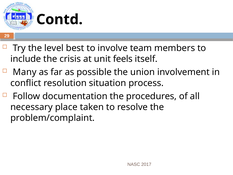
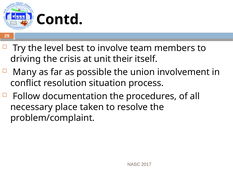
include: include -> driving
feels: feels -> their
